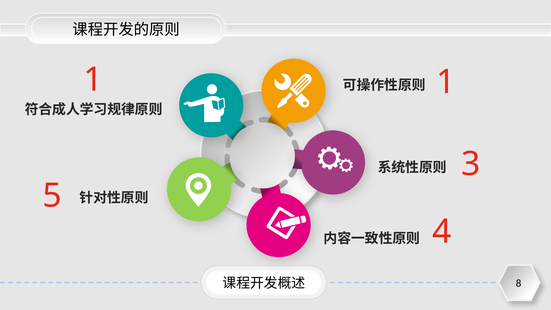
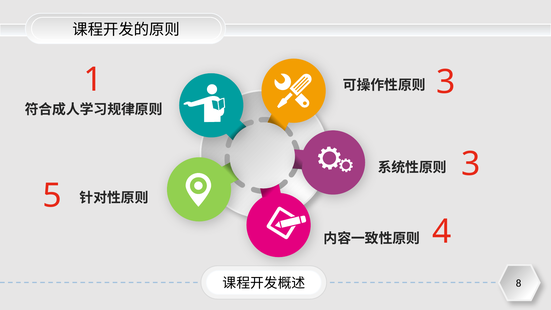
1 1: 1 -> 3
